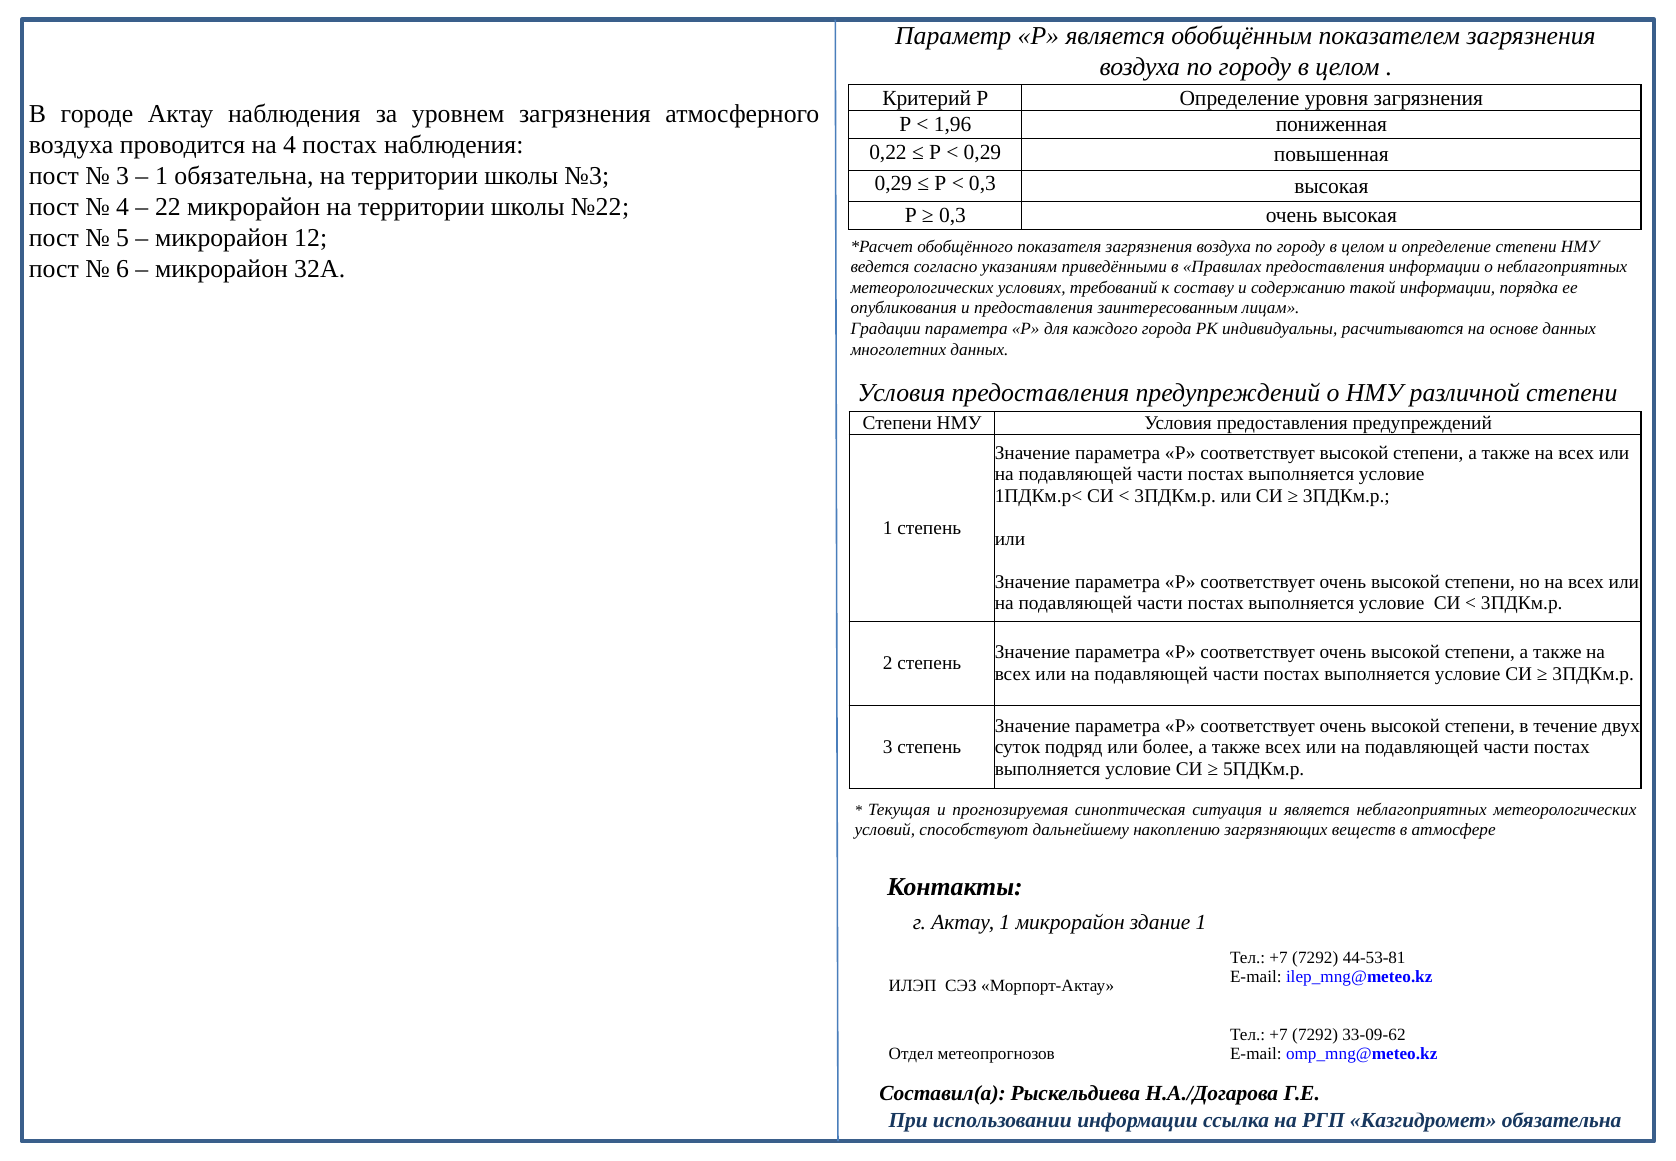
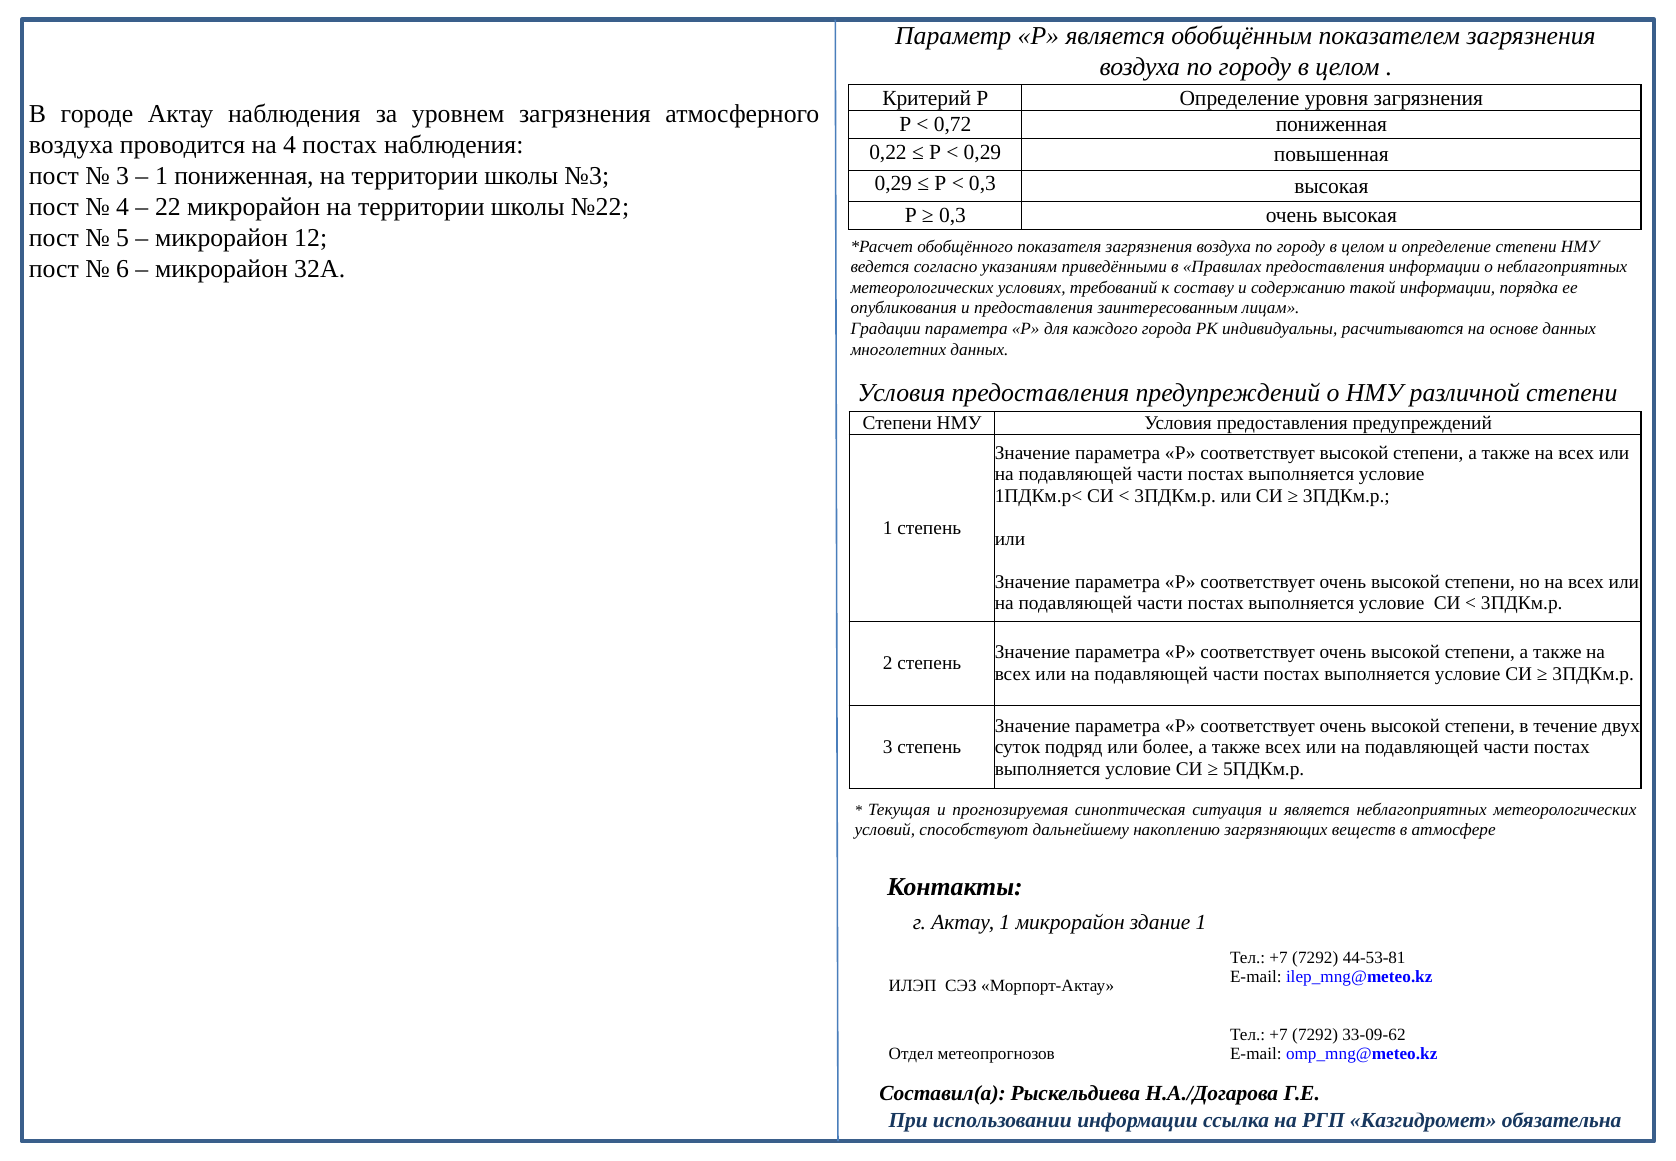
1,96: 1,96 -> 0,72
1 обязательна: обязательна -> пониженная
